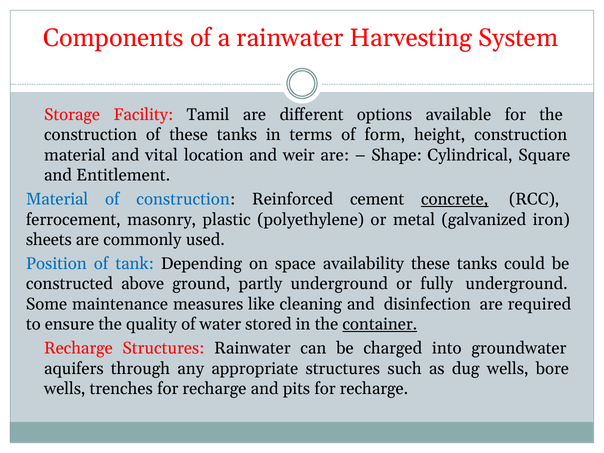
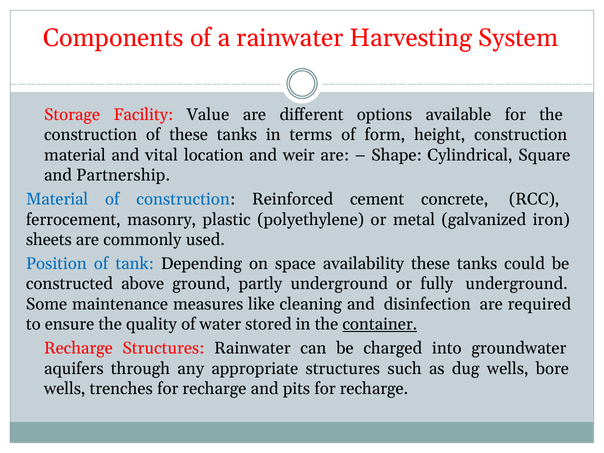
Tamil: Tamil -> Value
Entitlement: Entitlement -> Partnership
concrete underline: present -> none
